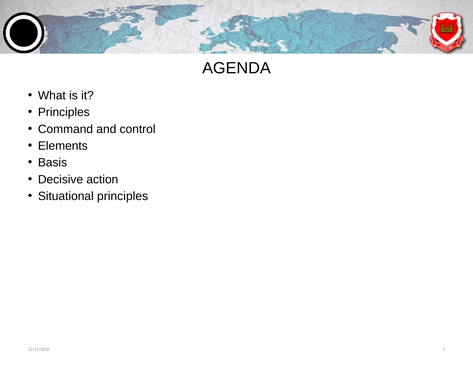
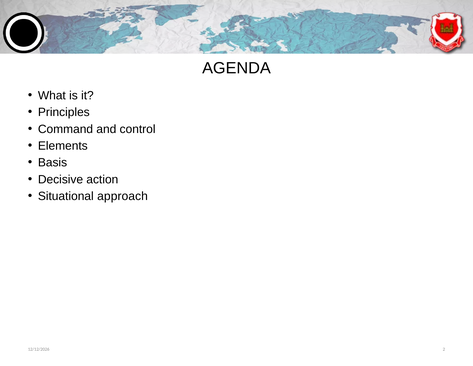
Situational principles: principles -> approach
